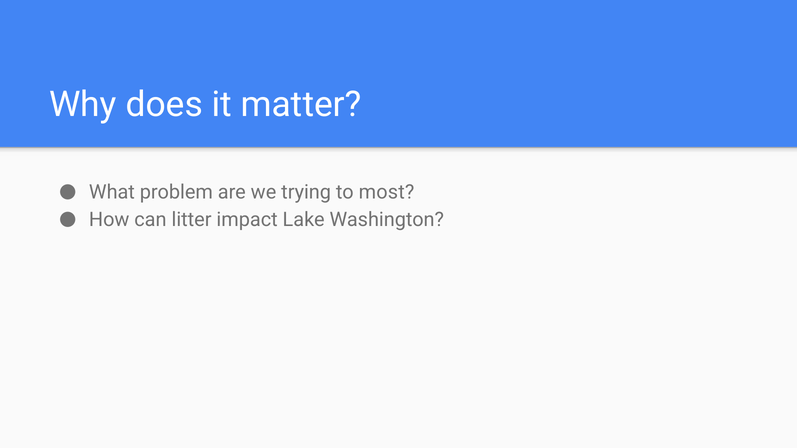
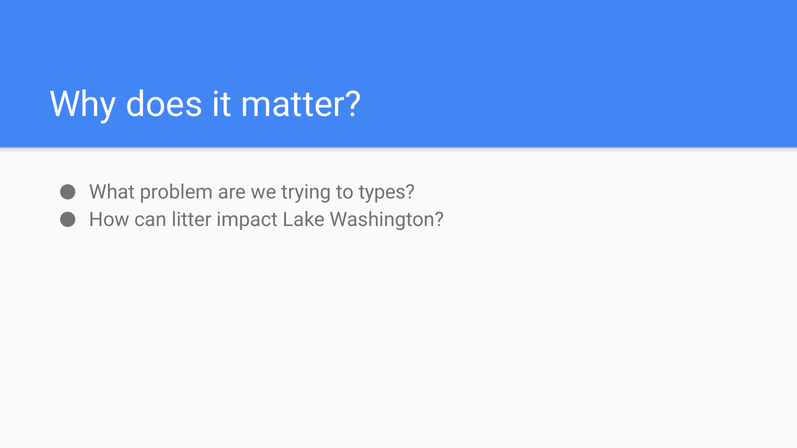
most: most -> types
